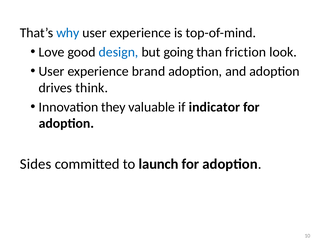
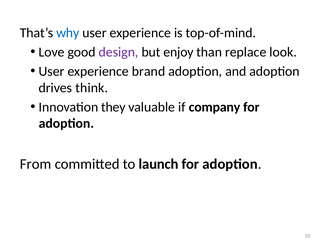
design colour: blue -> purple
going: going -> enjoy
friction: friction -> replace
indicator: indicator -> company
Sides: Sides -> From
